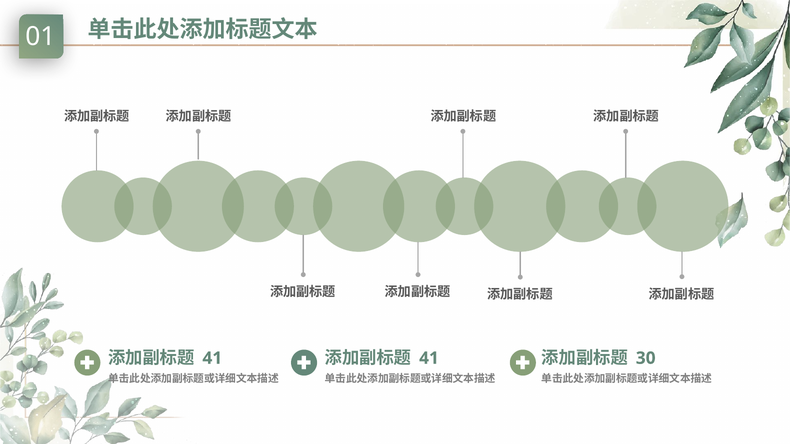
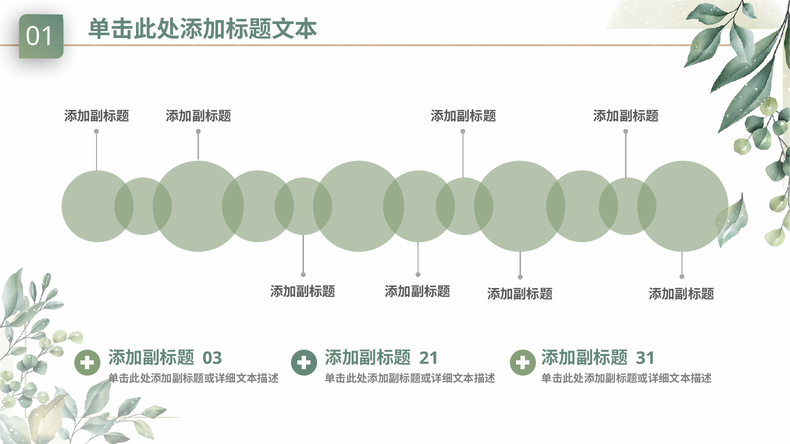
41 at (212, 358): 41 -> 03
41 at (429, 358): 41 -> 21
30: 30 -> 31
